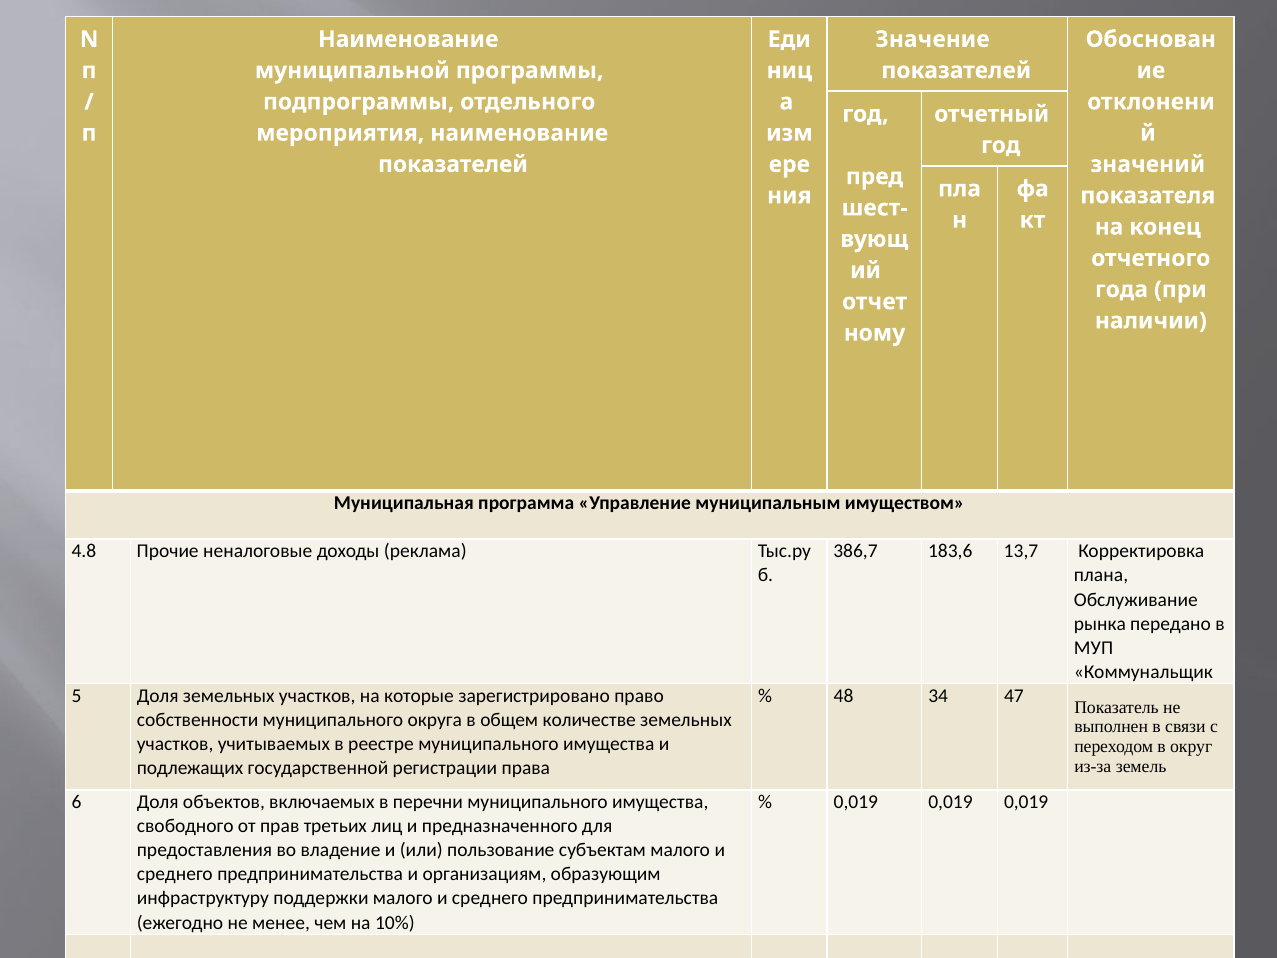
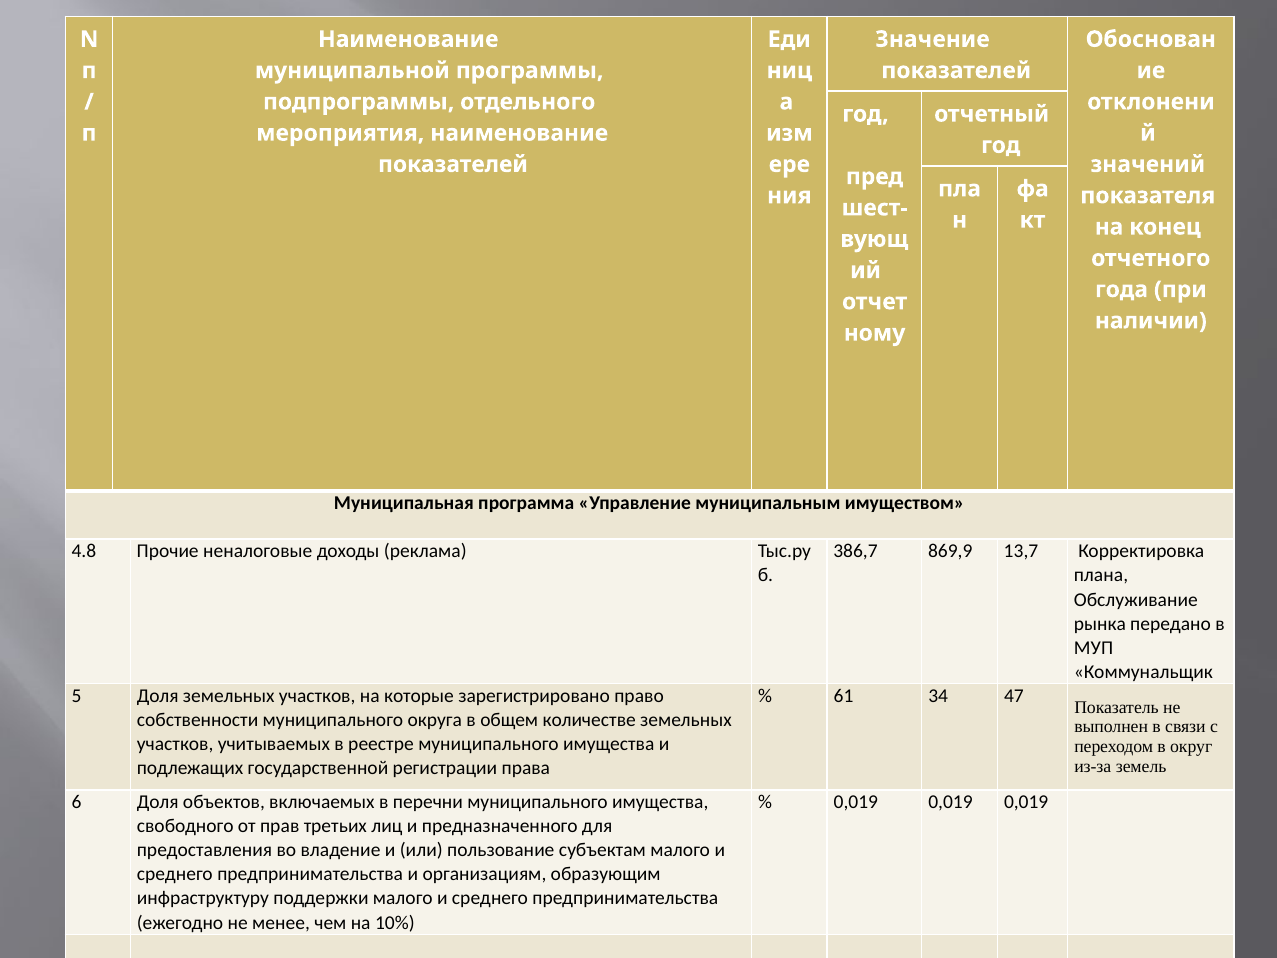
183,6: 183,6 -> 869,9
48: 48 -> 61
